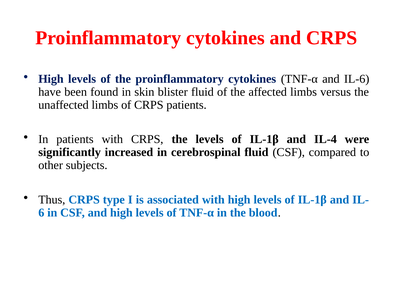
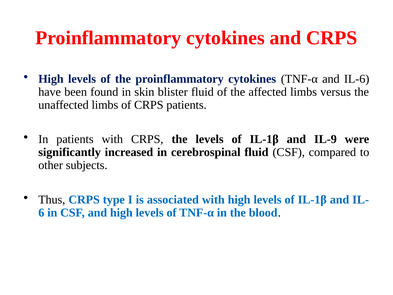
IL-4: IL-4 -> IL-9
